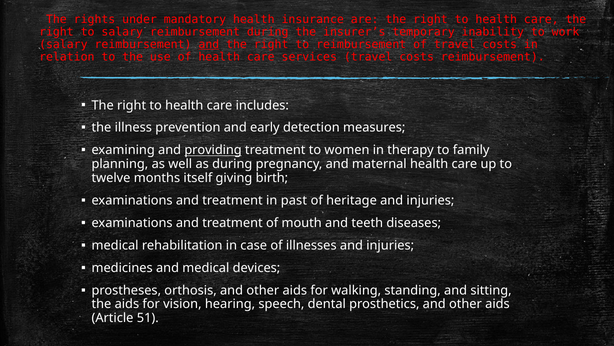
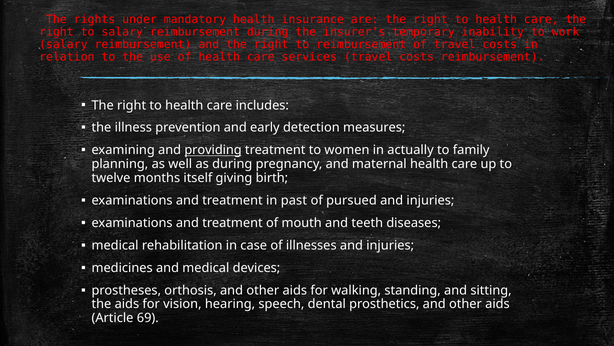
and at (209, 44) underline: present -> none
therapy: therapy -> actually
heritage: heritage -> pursued
51: 51 -> 69
